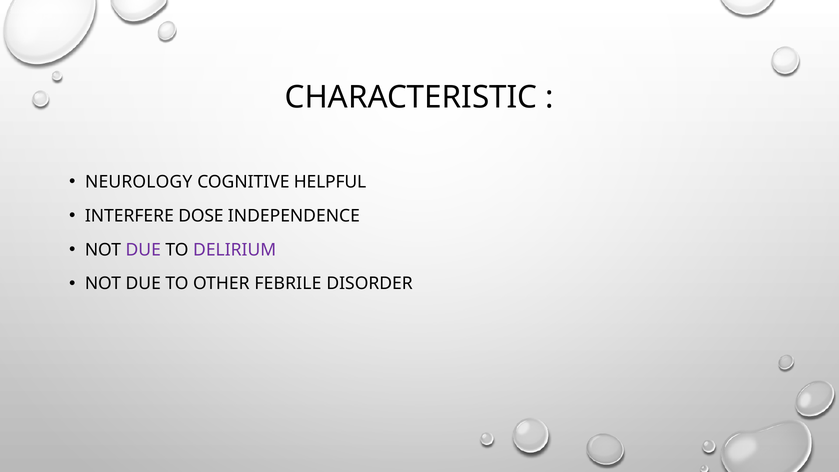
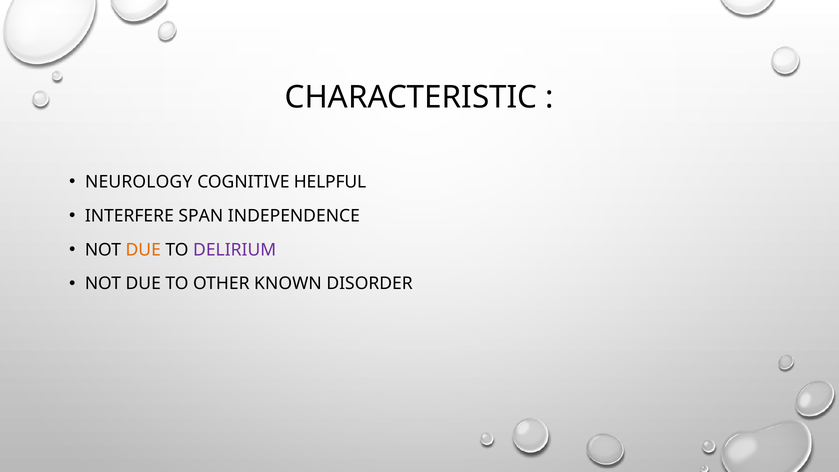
DOSE: DOSE -> SPAN
DUE at (143, 250) colour: purple -> orange
FEBRILE: FEBRILE -> KNOWN
